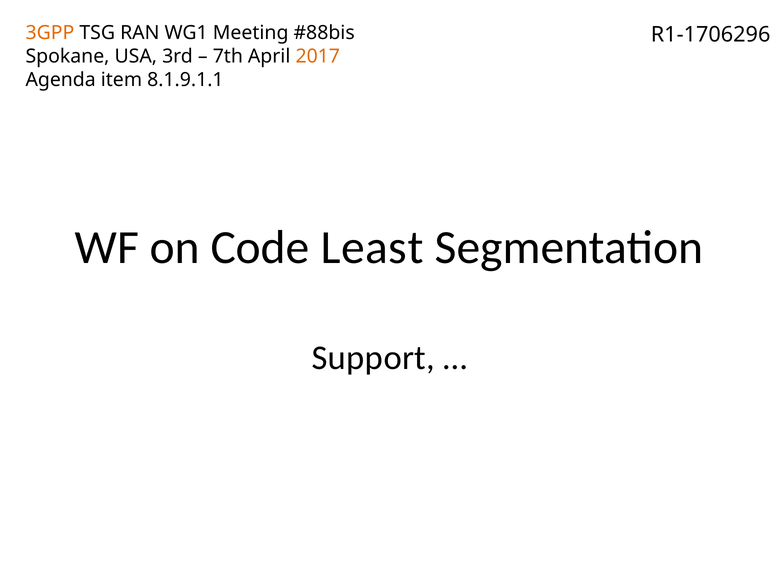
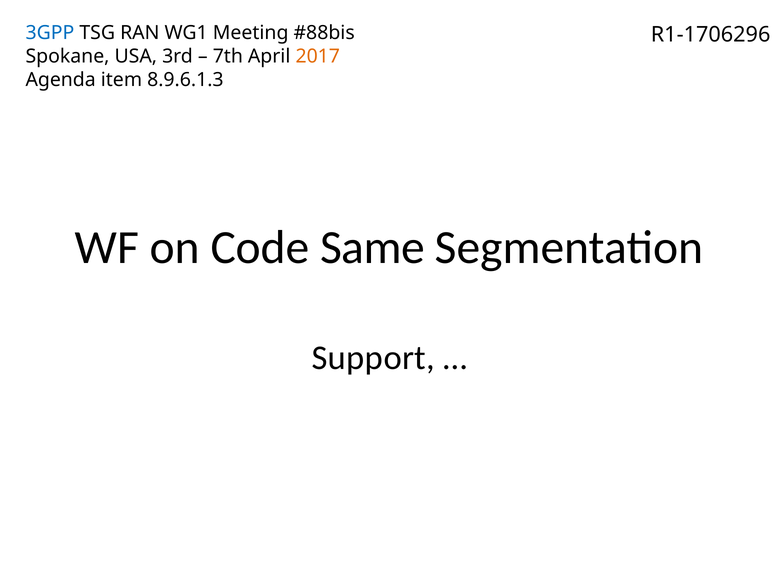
3GPP colour: orange -> blue
8.1.9.1.1: 8.1.9.1.1 -> 8.9.6.1.3
Least: Least -> Same
